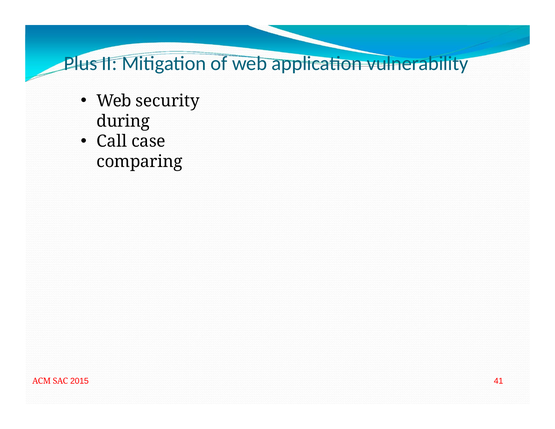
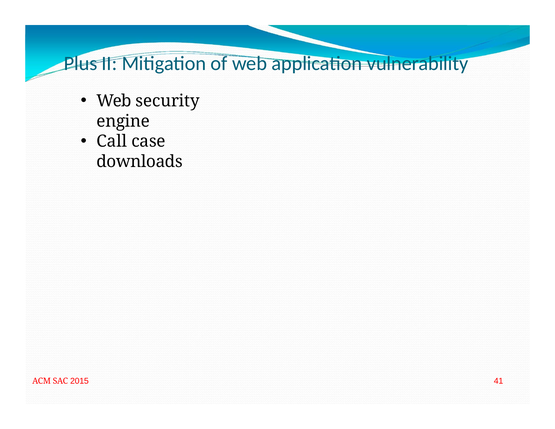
during: during -> engine
comparing: comparing -> downloads
